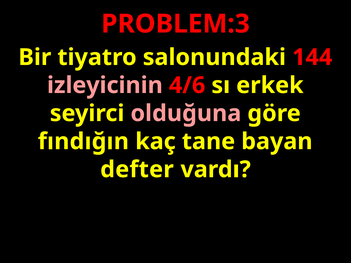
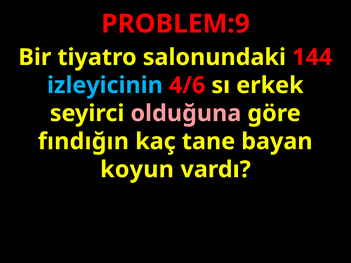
PROBLEM:3: PROBLEM:3 -> PROBLEM:9
izleyicinin colour: pink -> light blue
defter: defter -> koyun
